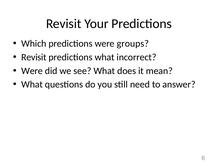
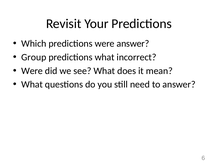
were groups: groups -> answer
Revisit at (34, 57): Revisit -> Group
